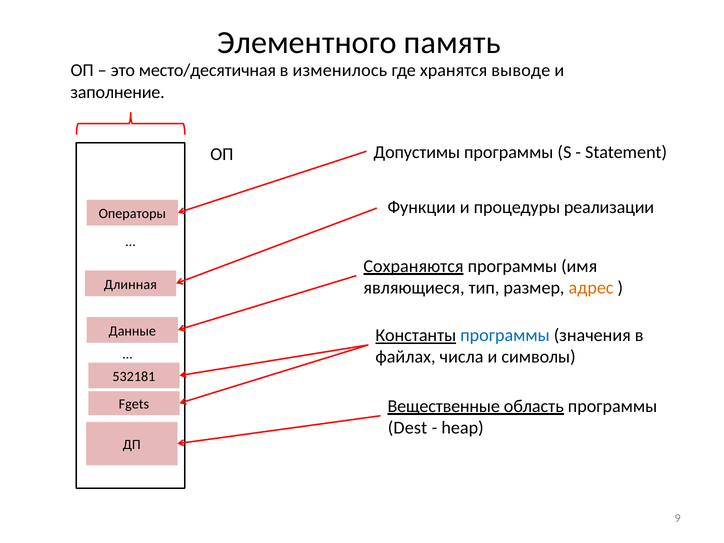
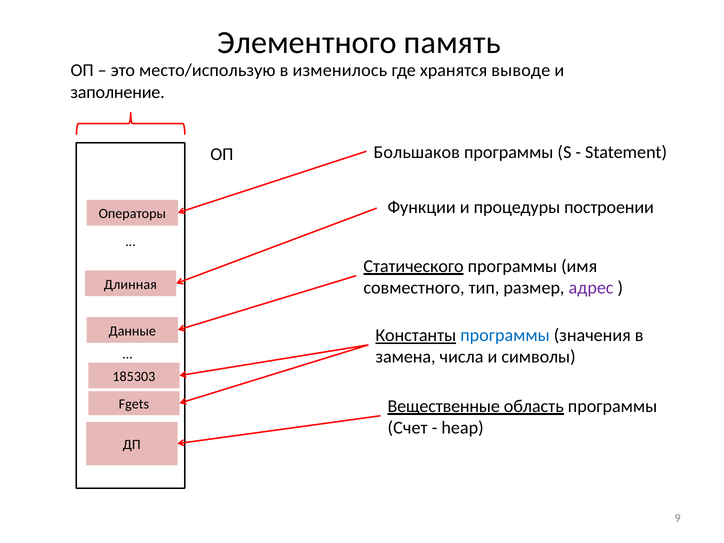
место/десятичная: место/десятичная -> место/использую
Допустимы: Допустимы -> Большаков
реализации: реализации -> построении
Сохраняются: Сохраняются -> Статического
являющиеся: являющиеся -> совместного
адрес colour: orange -> purple
файлах: файлах -> замена
532181: 532181 -> 185303
Dest: Dest -> Счет
